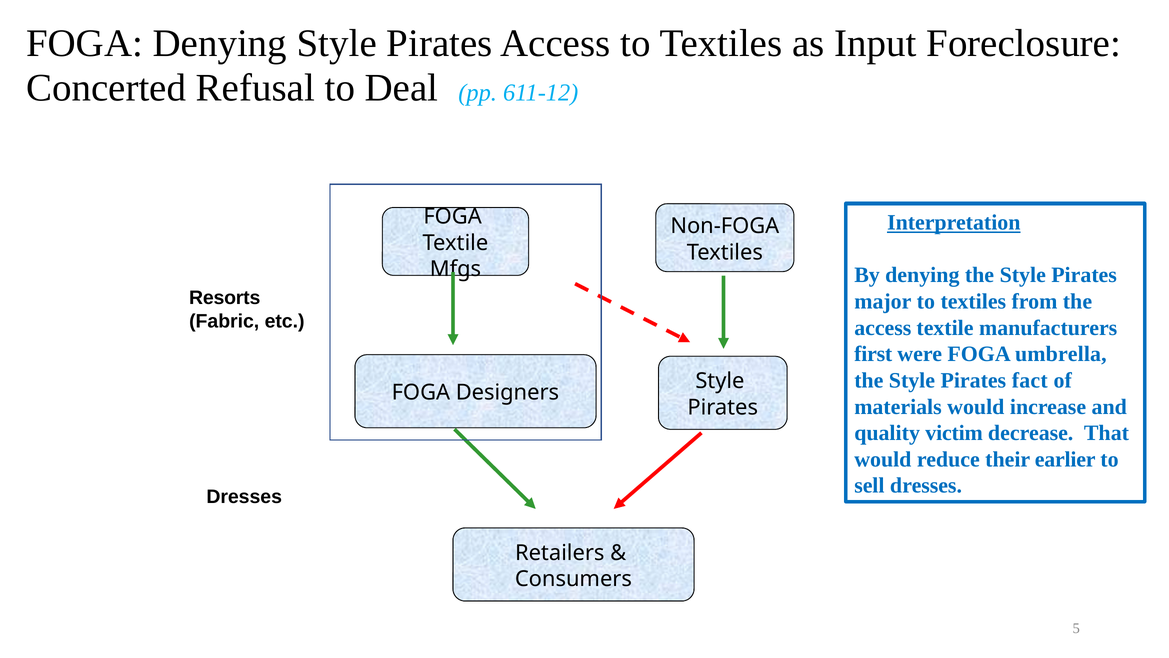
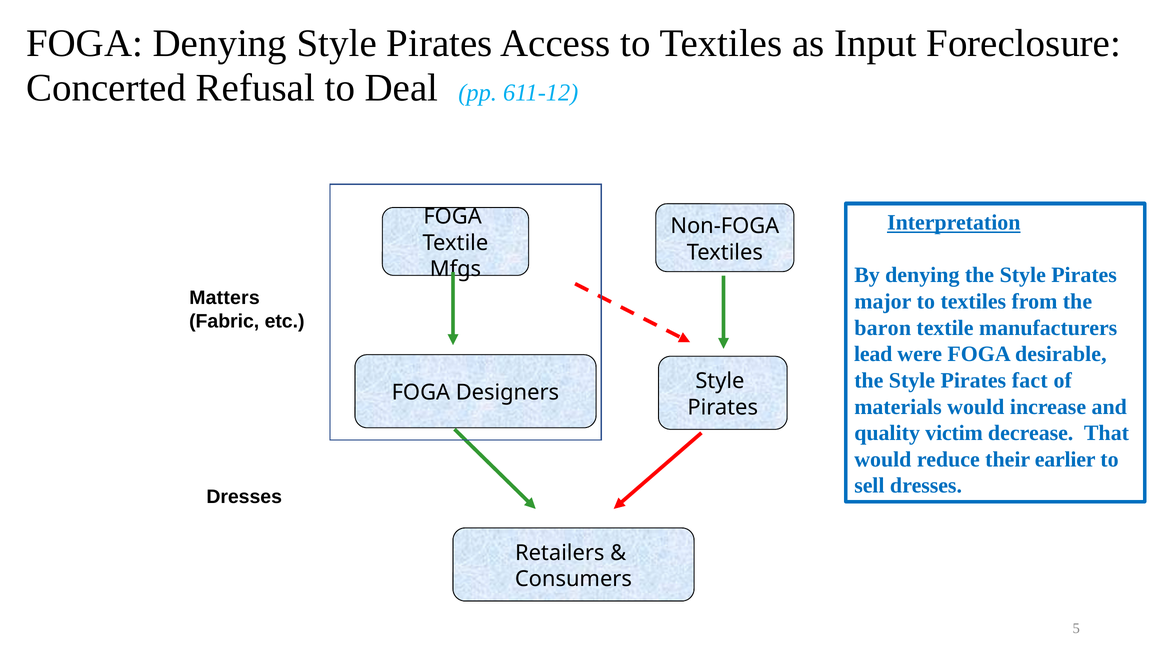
Resorts: Resorts -> Matters
access at (883, 328): access -> baron
first: first -> lead
umbrella: umbrella -> desirable
